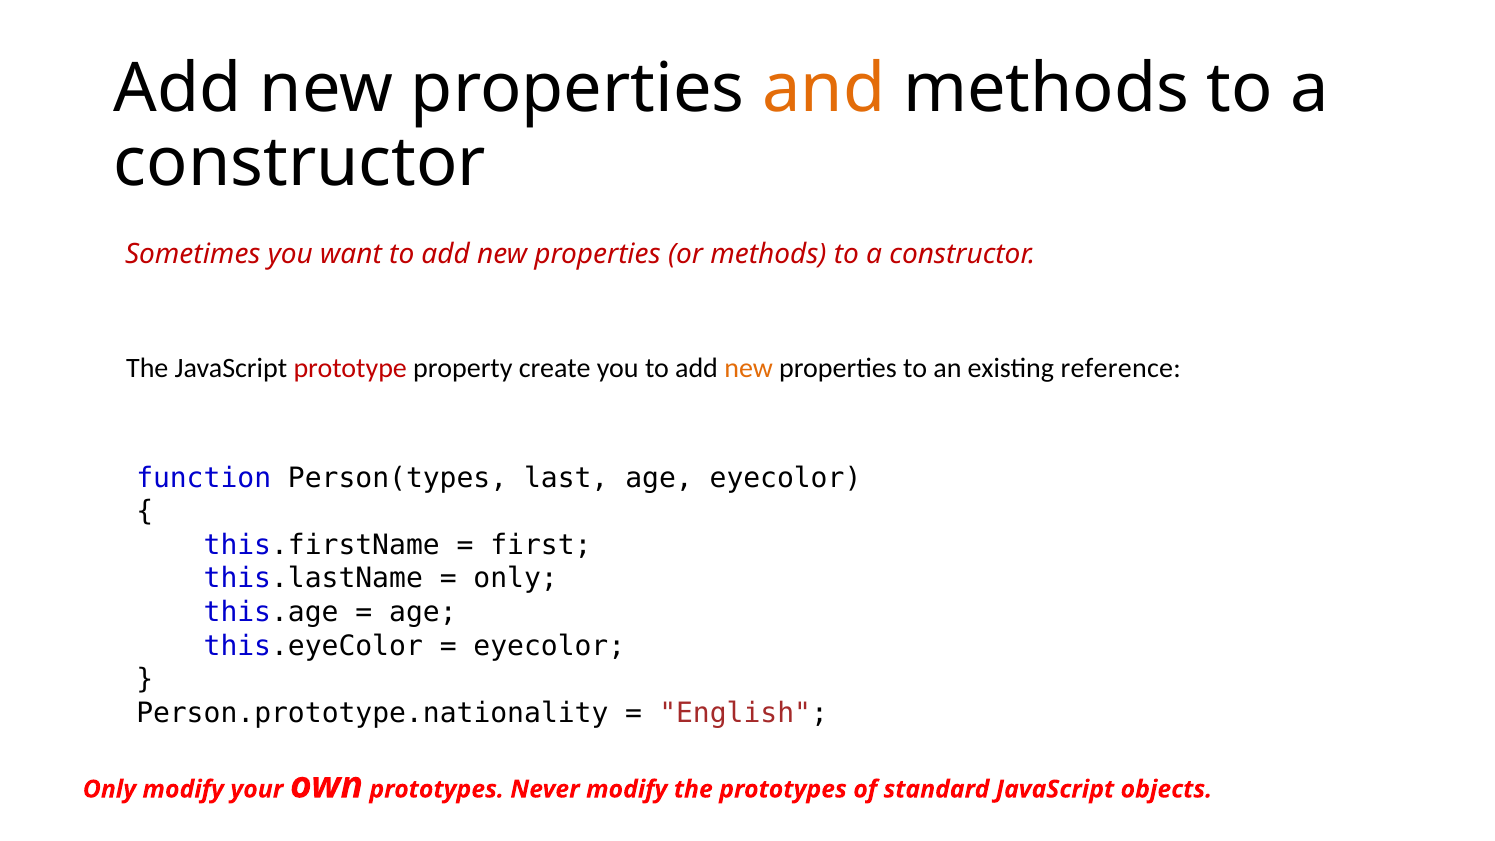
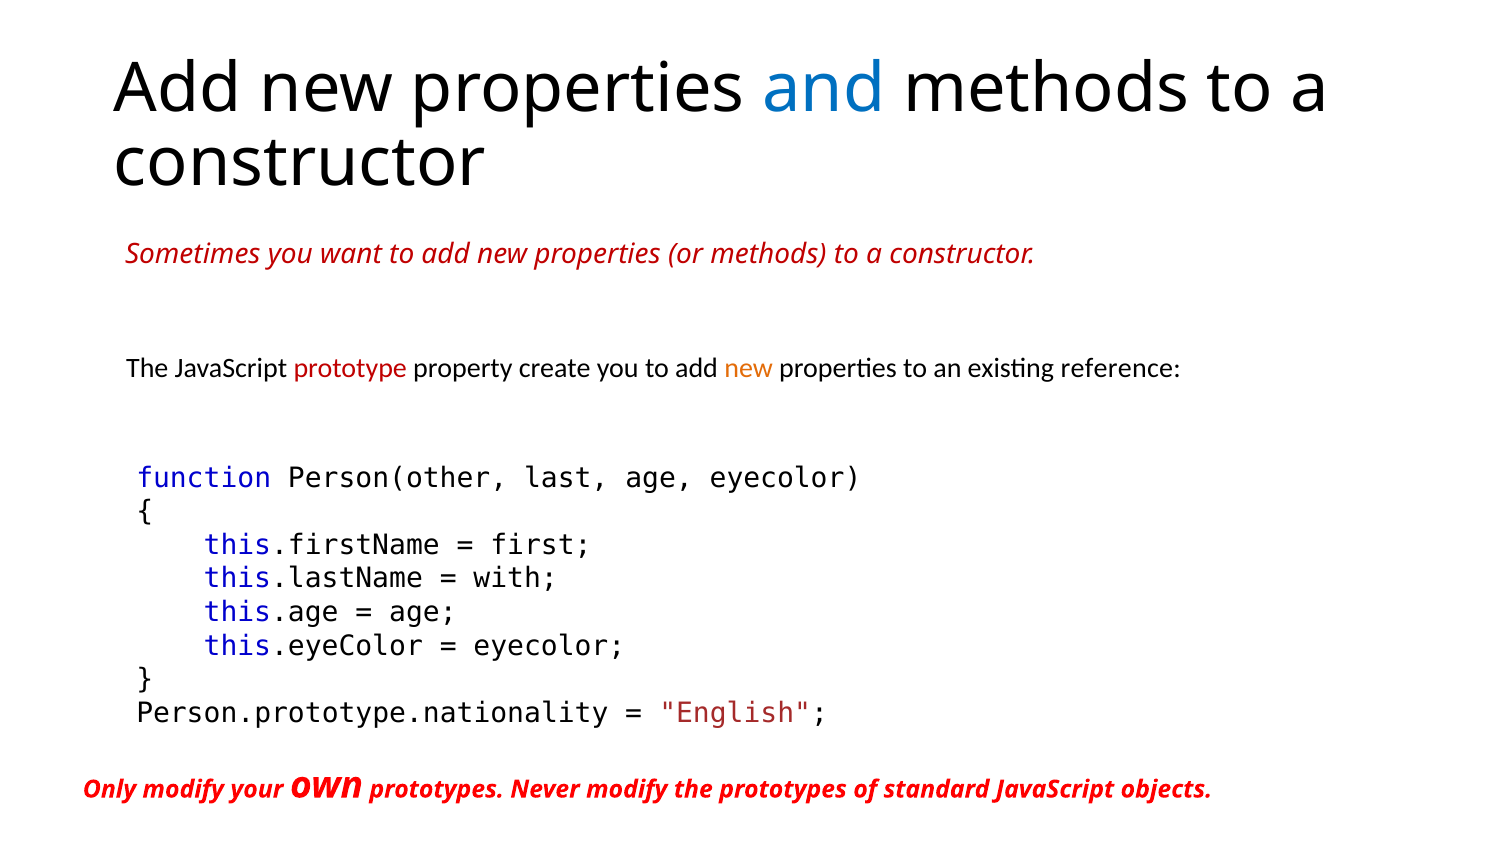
and colour: orange -> blue
Person(types: Person(types -> Person(other
only at (516, 579): only -> with
